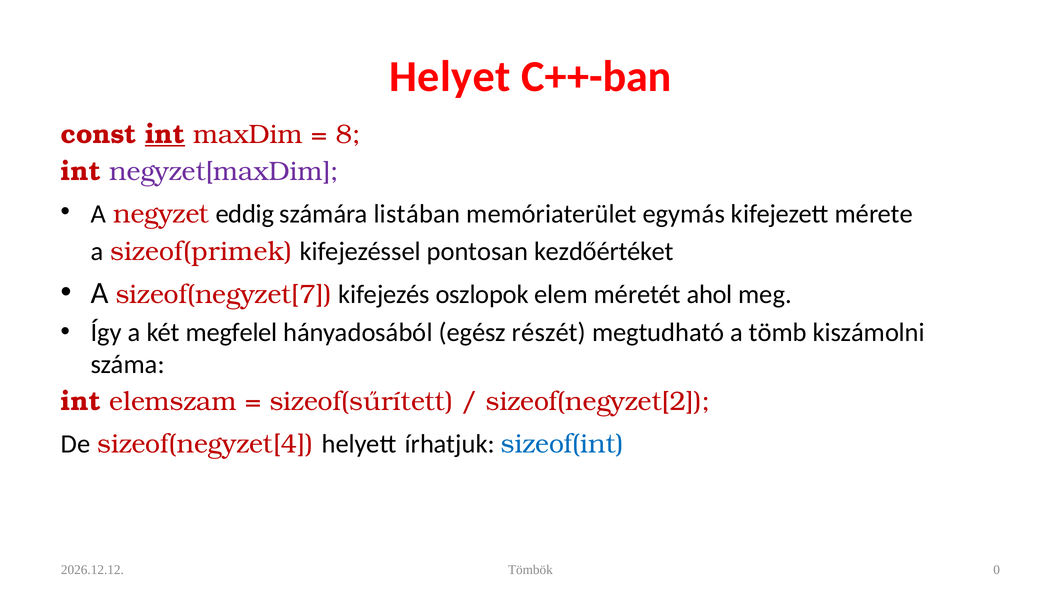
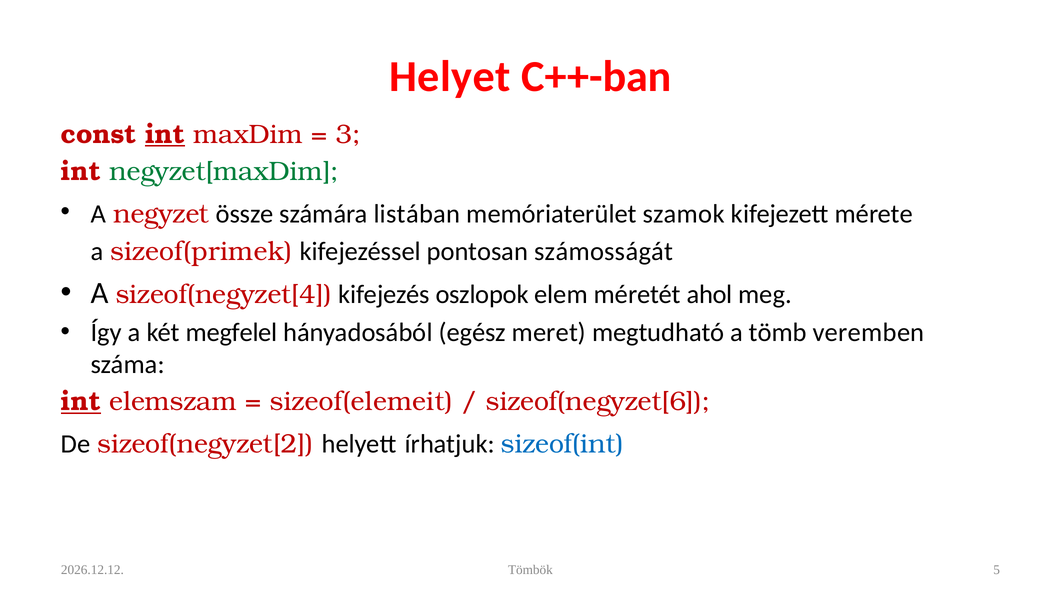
8: 8 -> 3
negyzet[maxDim colour: purple -> green
eddig: eddig -> össze
egymás: egymás -> szamok
kezdőértéket: kezdőértéket -> számosságát
sizeof(negyzet[7: sizeof(negyzet[7 -> sizeof(negyzet[4
részét: részét -> meret
kiszámolni: kiszámolni -> veremben
int at (81, 402) underline: none -> present
sizeof(sűrített: sizeof(sűrített -> sizeof(elemeit
sizeof(negyzet[2: sizeof(negyzet[2 -> sizeof(negyzet[6
sizeof(negyzet[4: sizeof(negyzet[4 -> sizeof(negyzet[2
0: 0 -> 5
